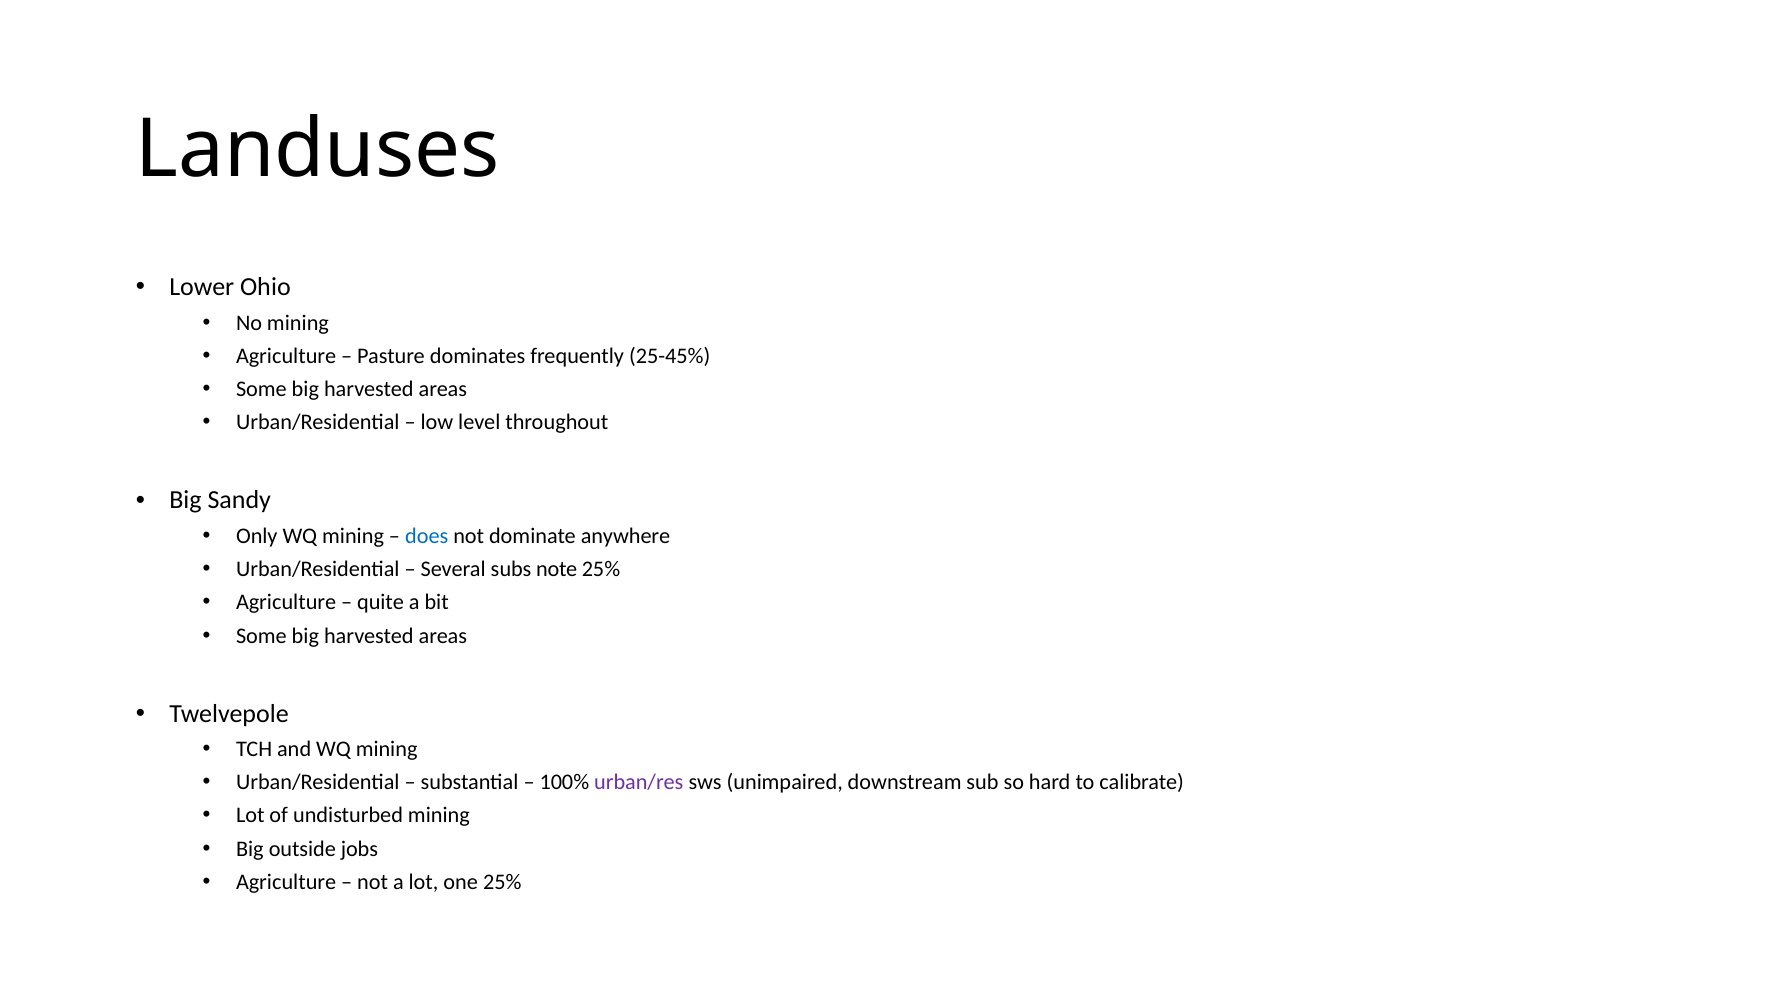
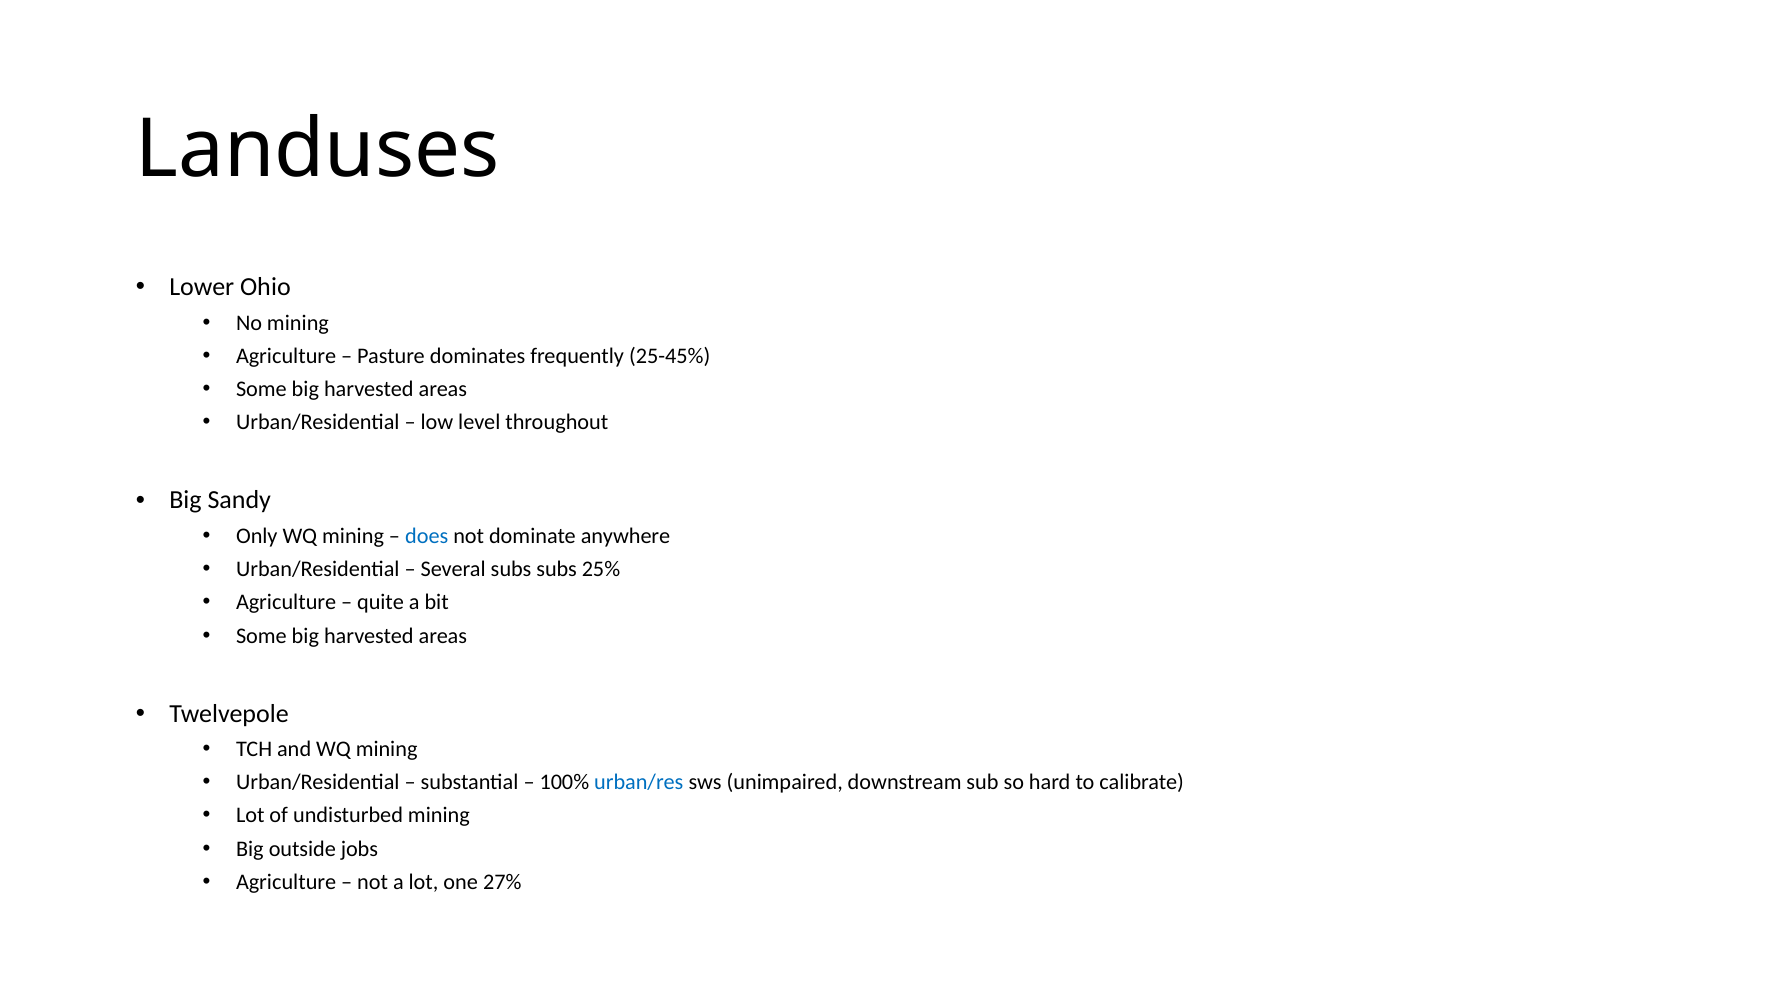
subs note: note -> subs
urban/res colour: purple -> blue
one 25%: 25% -> 27%
